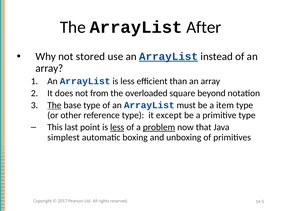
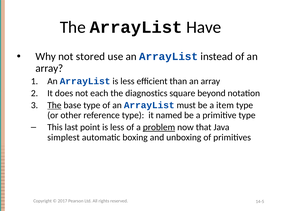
After: After -> Have
ArrayList at (169, 56) underline: present -> none
from: from -> each
overloaded: overloaded -> diagnostics
except: except -> named
less at (117, 127) underline: present -> none
